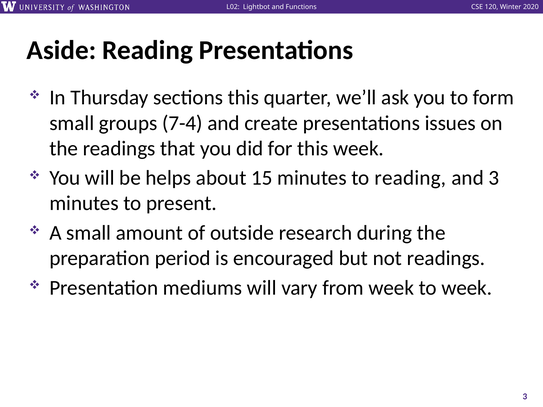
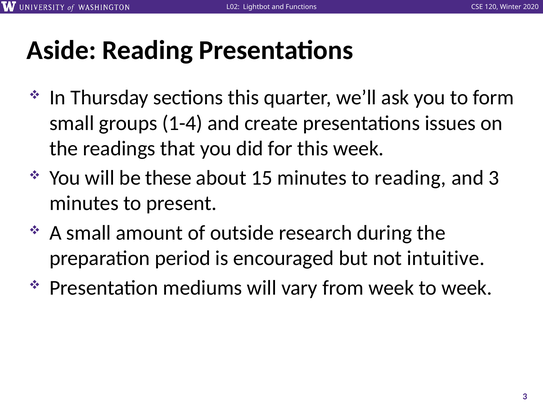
7-4: 7-4 -> 1-4
helps: helps -> these
not readings: readings -> intuitive
